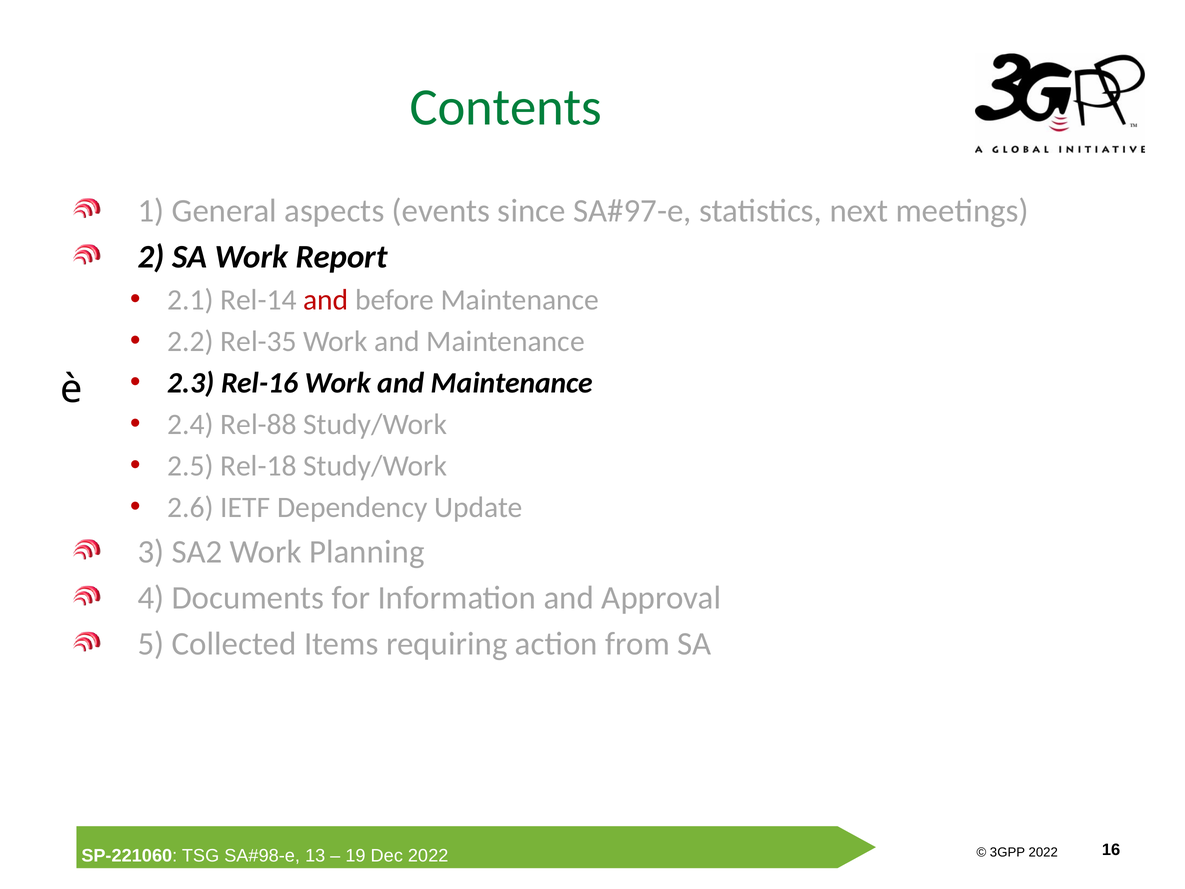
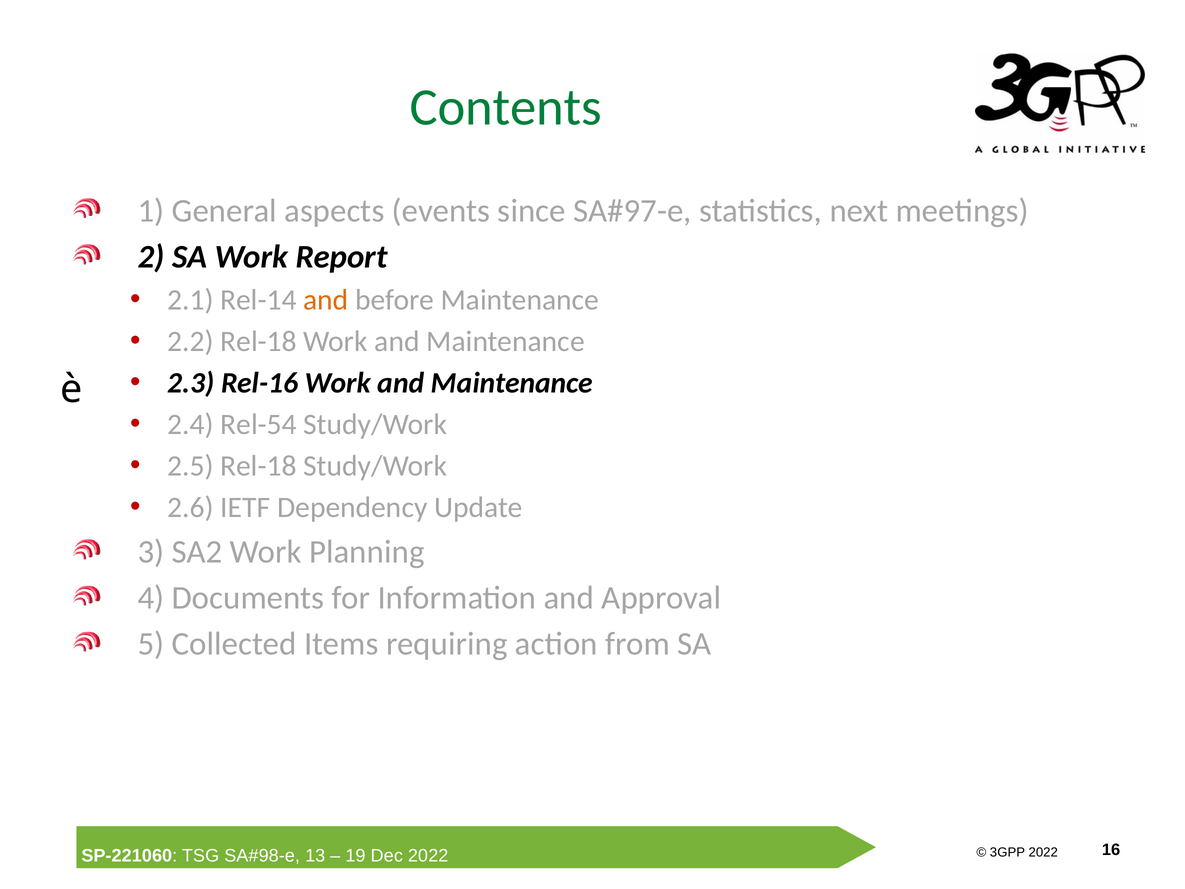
and at (326, 300) colour: red -> orange
2.2 Rel-35: Rel-35 -> Rel-18
Rel-88: Rel-88 -> Rel-54
